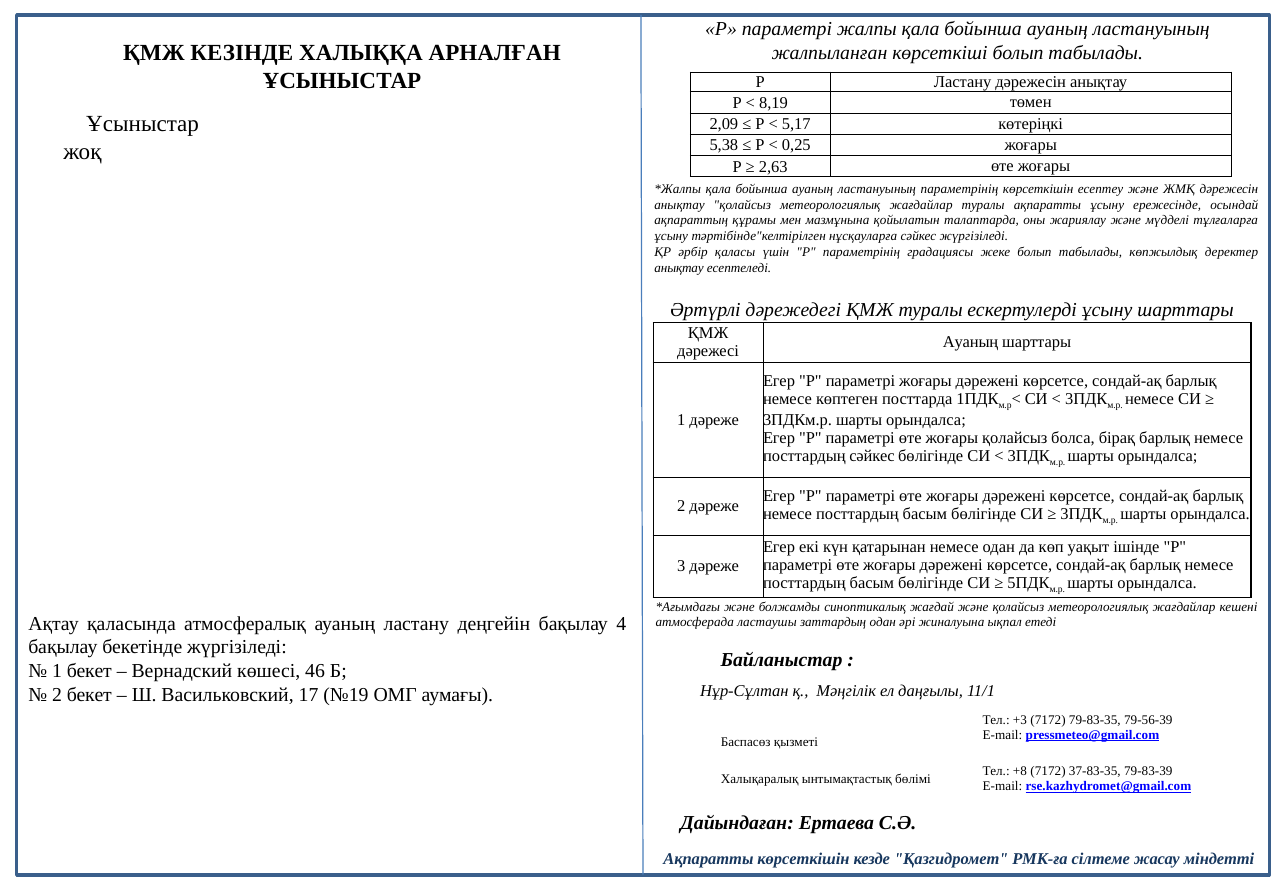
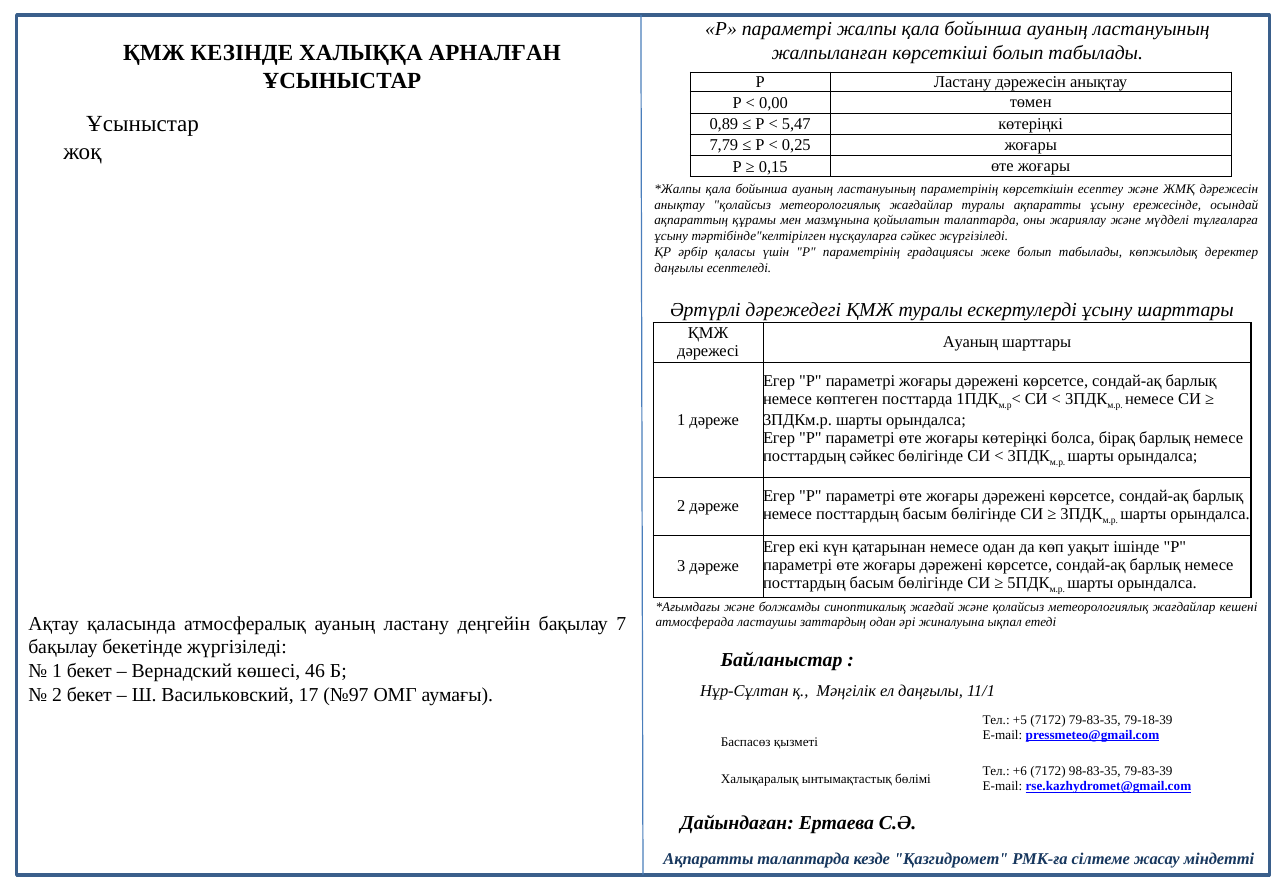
8,19: 8,19 -> 0,00
2,09: 2,09 -> 0,89
5,17: 5,17 -> 5,47
5,38: 5,38 -> 7,79
2,63: 2,63 -> 0,15
анықтау at (679, 268): анықтау -> даңғылы
жоғары қолайсыз: қолайсыз -> көтеріңкі
4: 4 -> 7
№19: №19 -> №97
+3: +3 -> +5
79-56-39: 79-56-39 -> 79-18-39
+8: +8 -> +6
37-83-35: 37-83-35 -> 98-83-35
Ақпаратты көрсеткішін: көрсеткішін -> талаптарда
